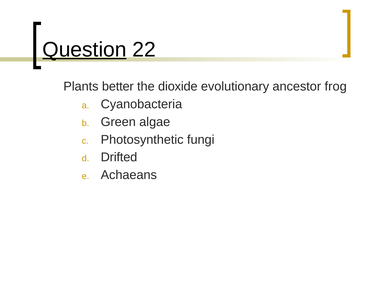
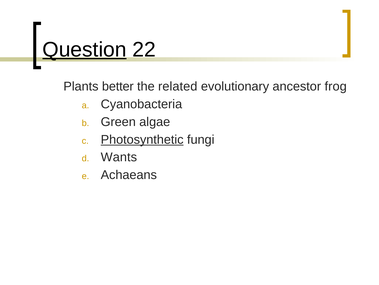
dioxide: dioxide -> related
Photosynthetic underline: none -> present
Drifted: Drifted -> Wants
